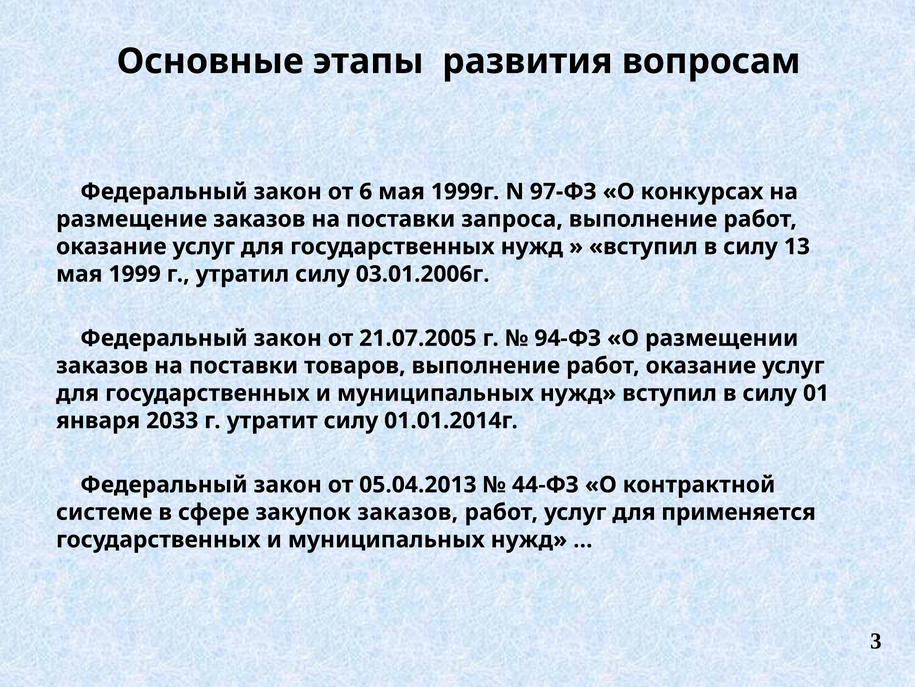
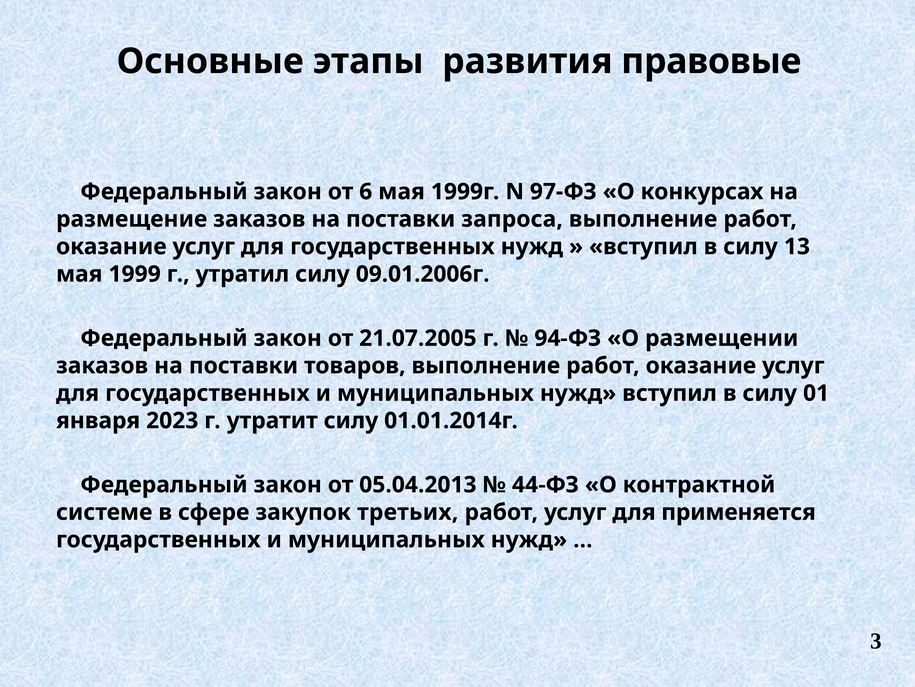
вопросам: вопросам -> правовые
03.01.2006г: 03.01.2006г -> 09.01.2006г
2033: 2033 -> 2023
закупок заказов: заказов -> третьих
